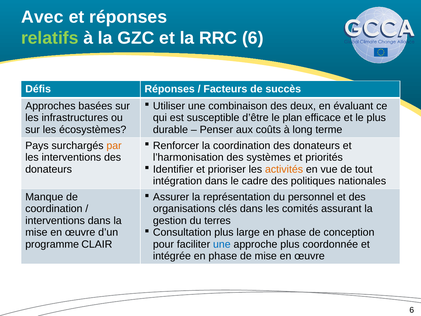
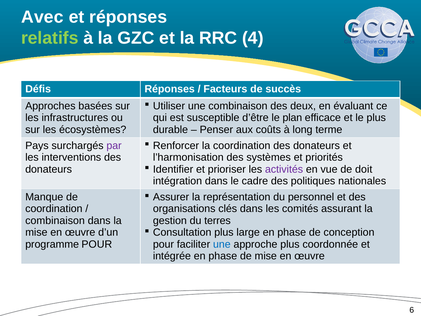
RRC 6: 6 -> 4
par colour: orange -> purple
activités colour: orange -> purple
tout: tout -> doit
interventions at (55, 220): interventions -> combinaison
programme CLAIR: CLAIR -> POUR
